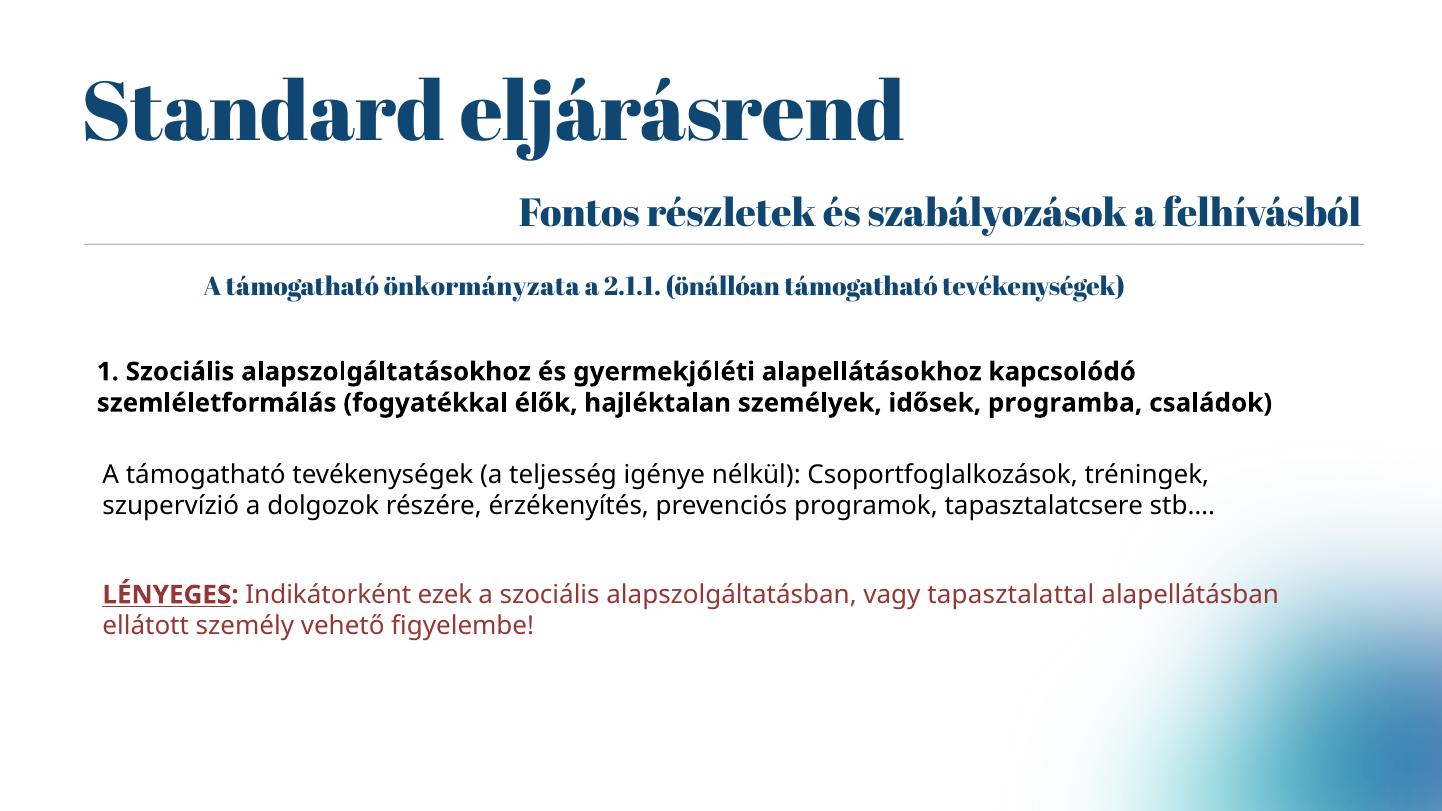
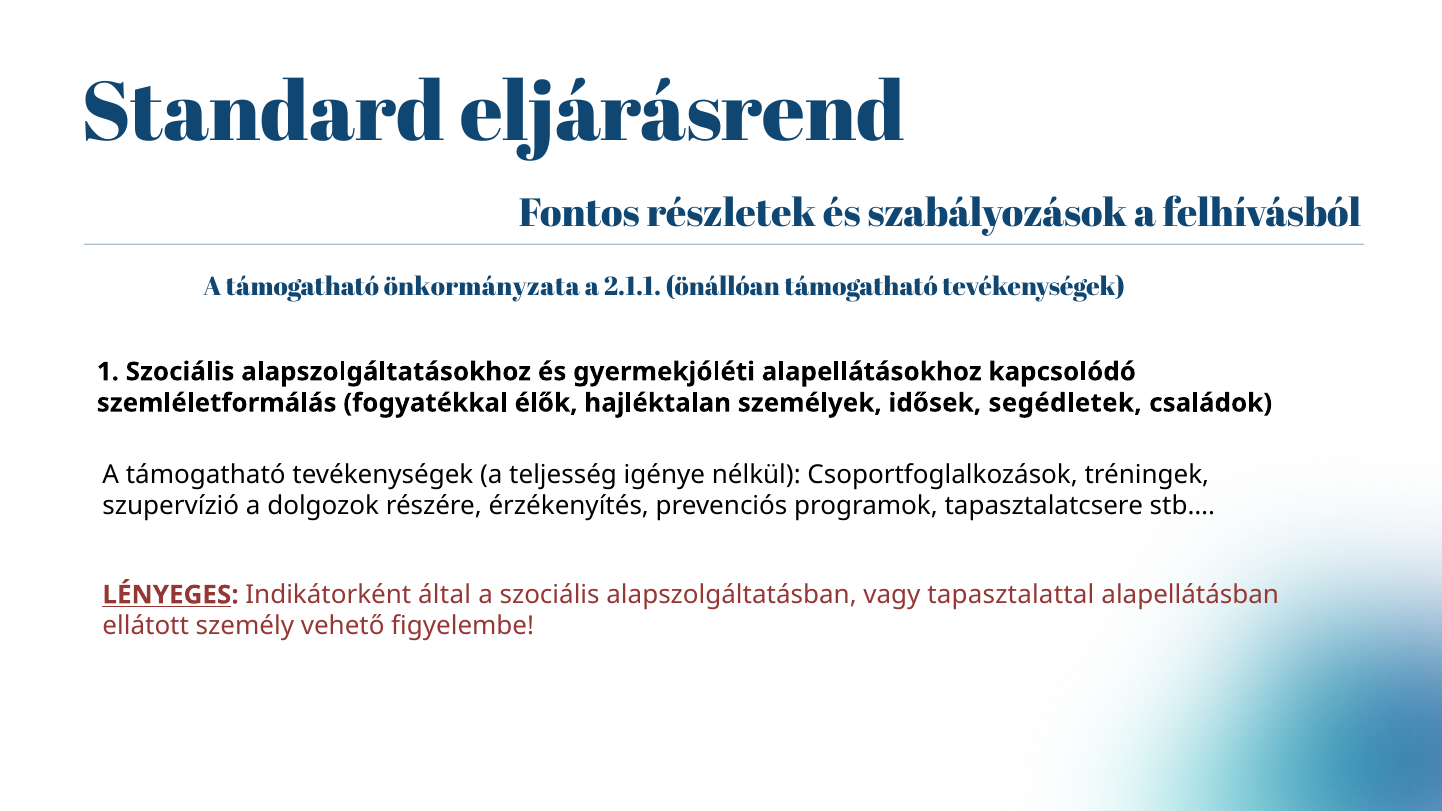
programba: programba -> segédletek
ezek: ezek -> által
